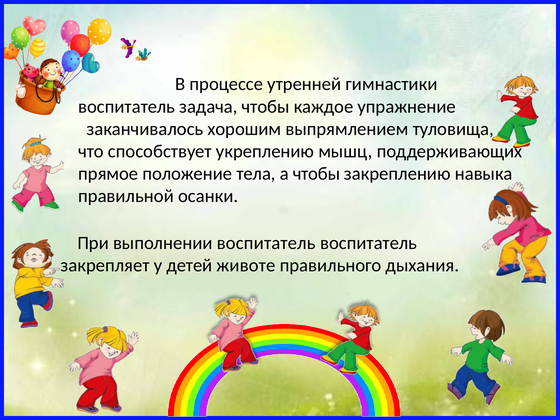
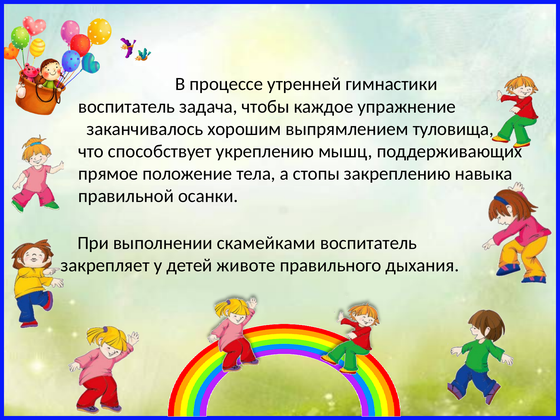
а чтобы: чтобы -> стопы
выполнении воспитатель: воспитатель -> скамейками
